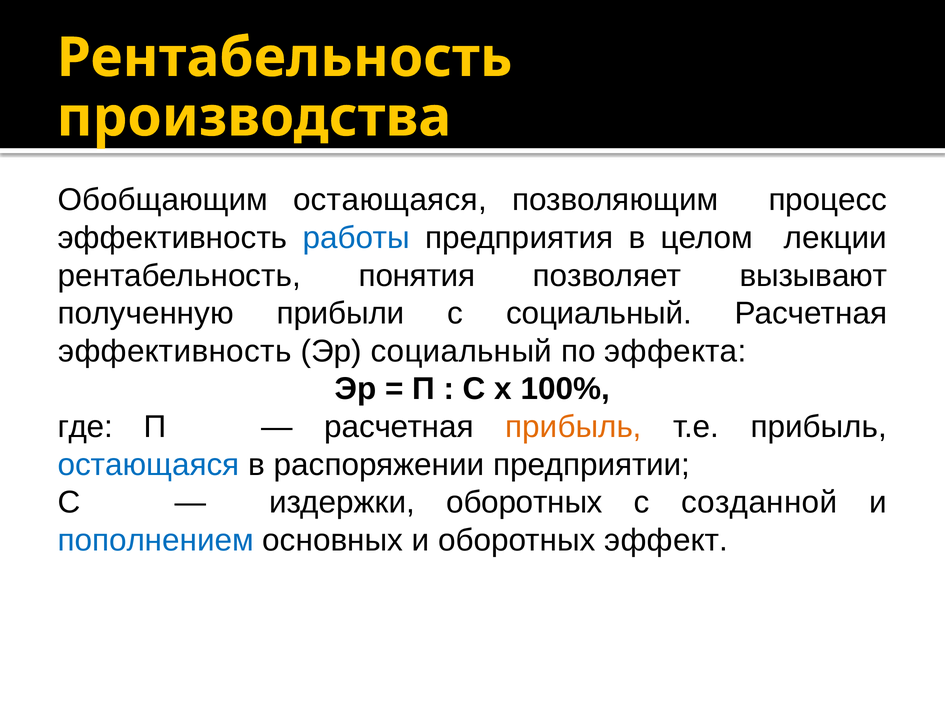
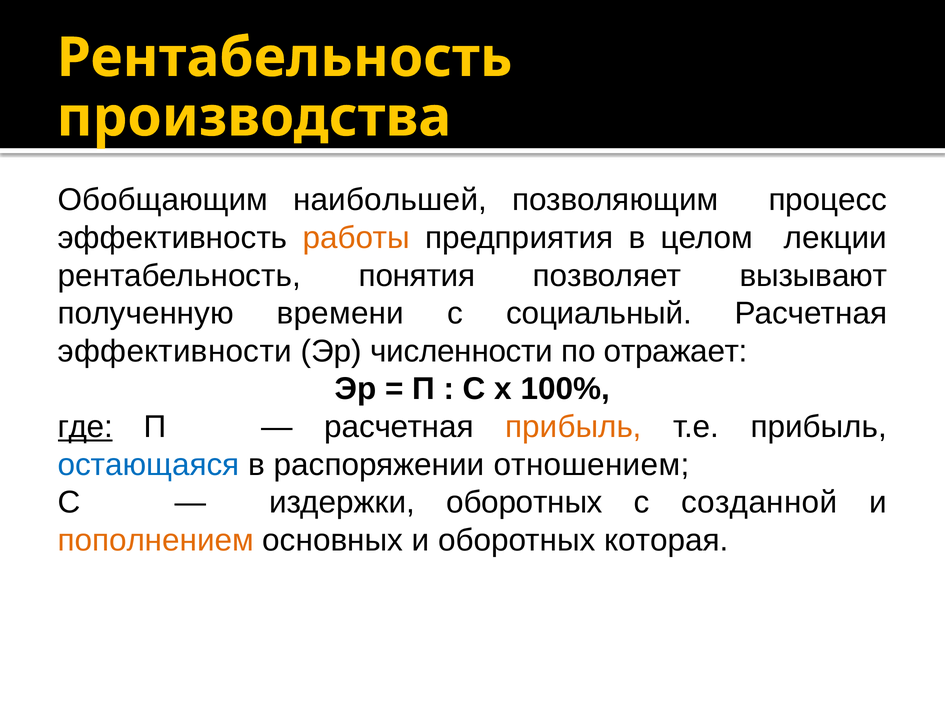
Обобщающим остающаяся: остающаяся -> наибольшей
работы colour: blue -> orange
прибыли: прибыли -> времени
эффективность at (175, 351): эффективность -> эффективности
Эр социальный: социальный -> численности
эффекта: эффекта -> отражает
где underline: none -> present
предприятии: предприятии -> отношением
пополнением colour: blue -> orange
эффект: эффект -> которая
